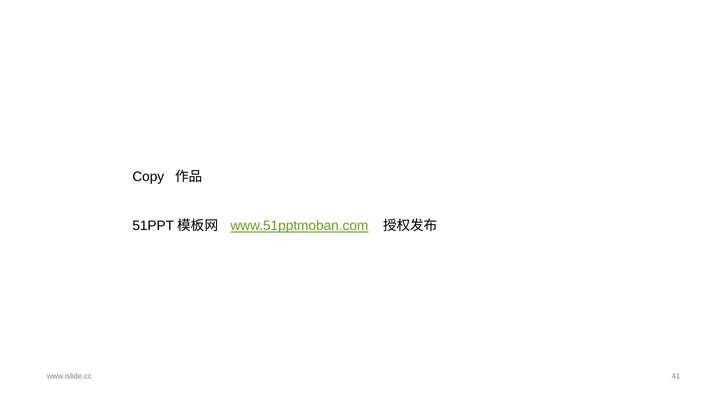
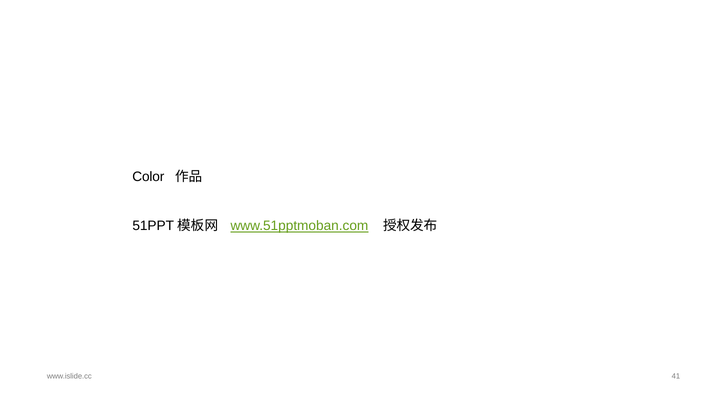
Copy: Copy -> Color
